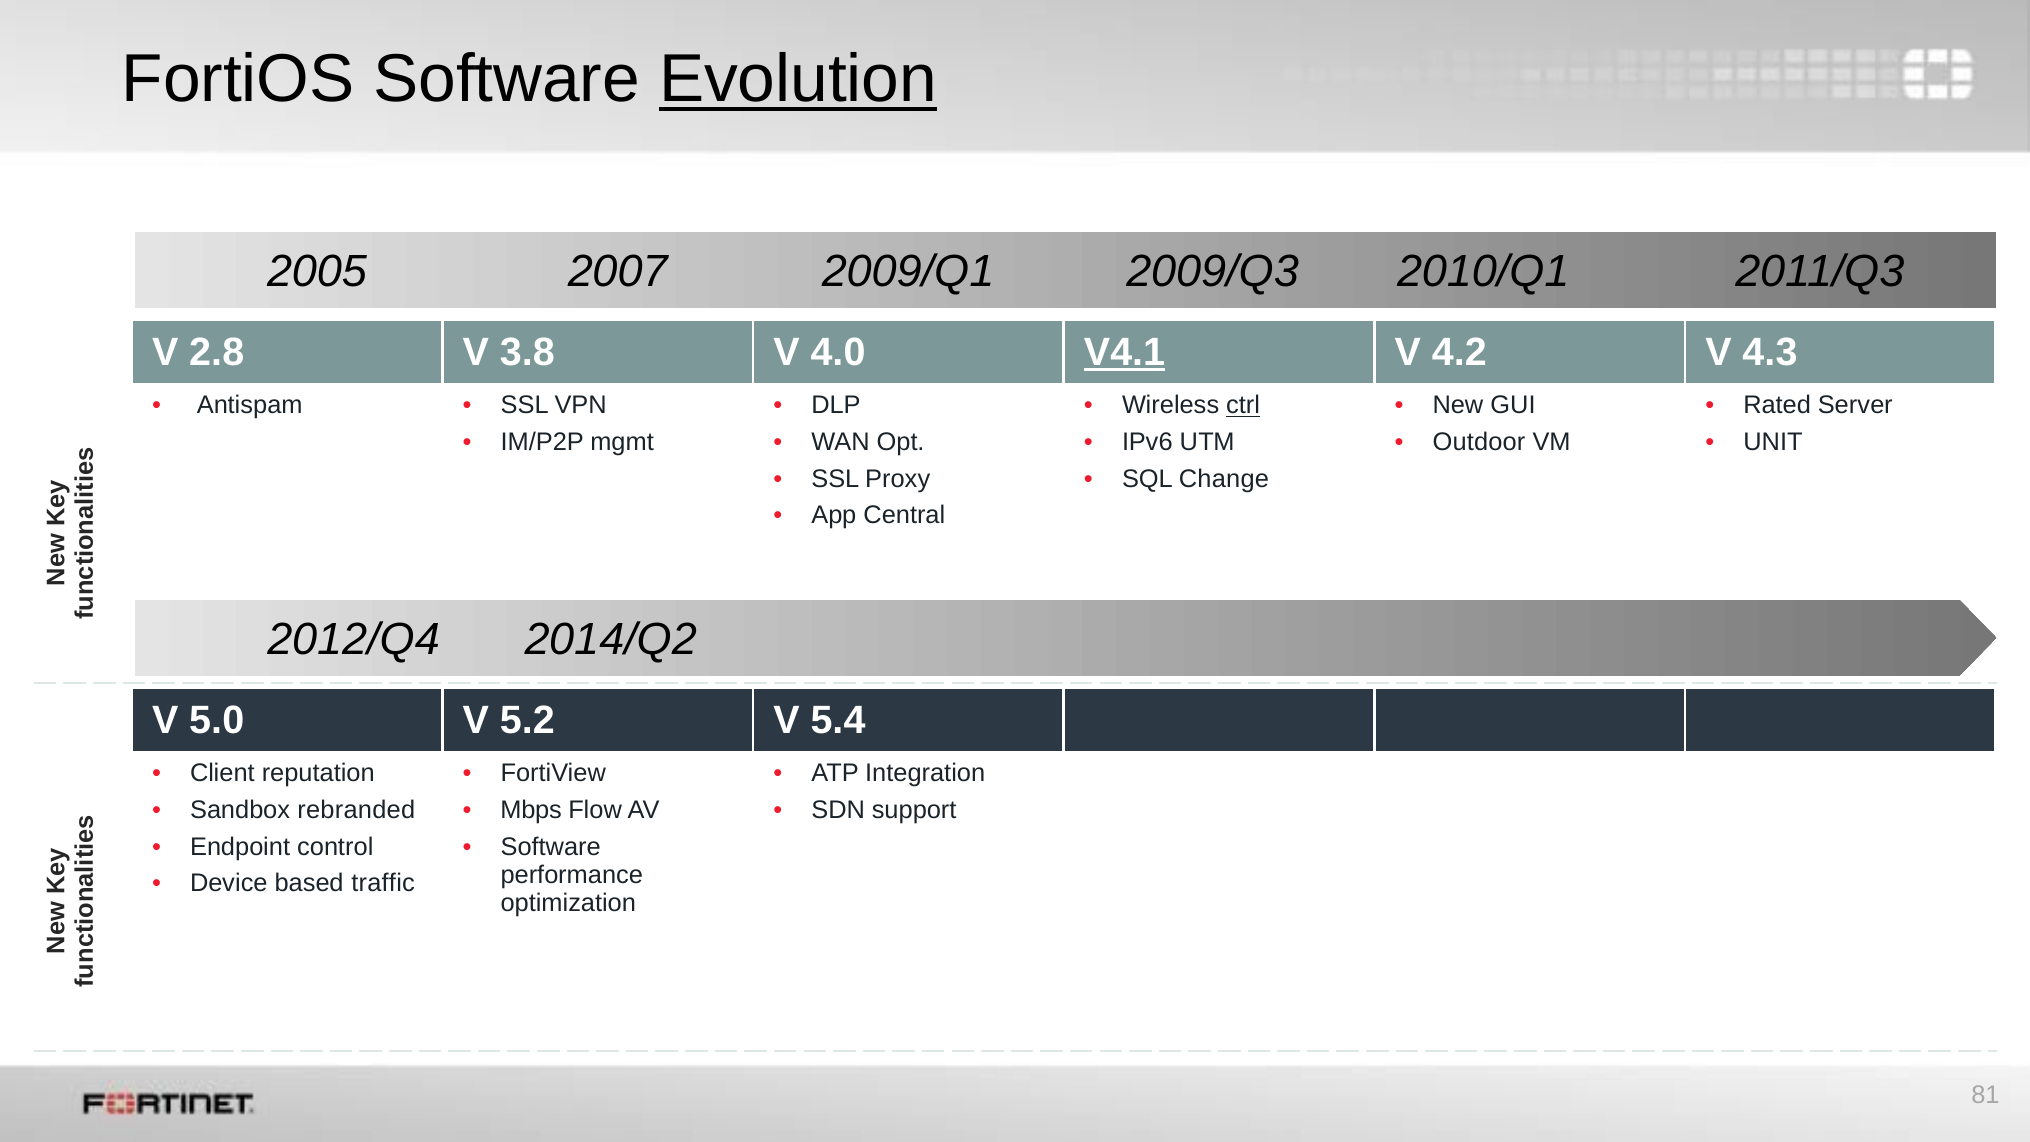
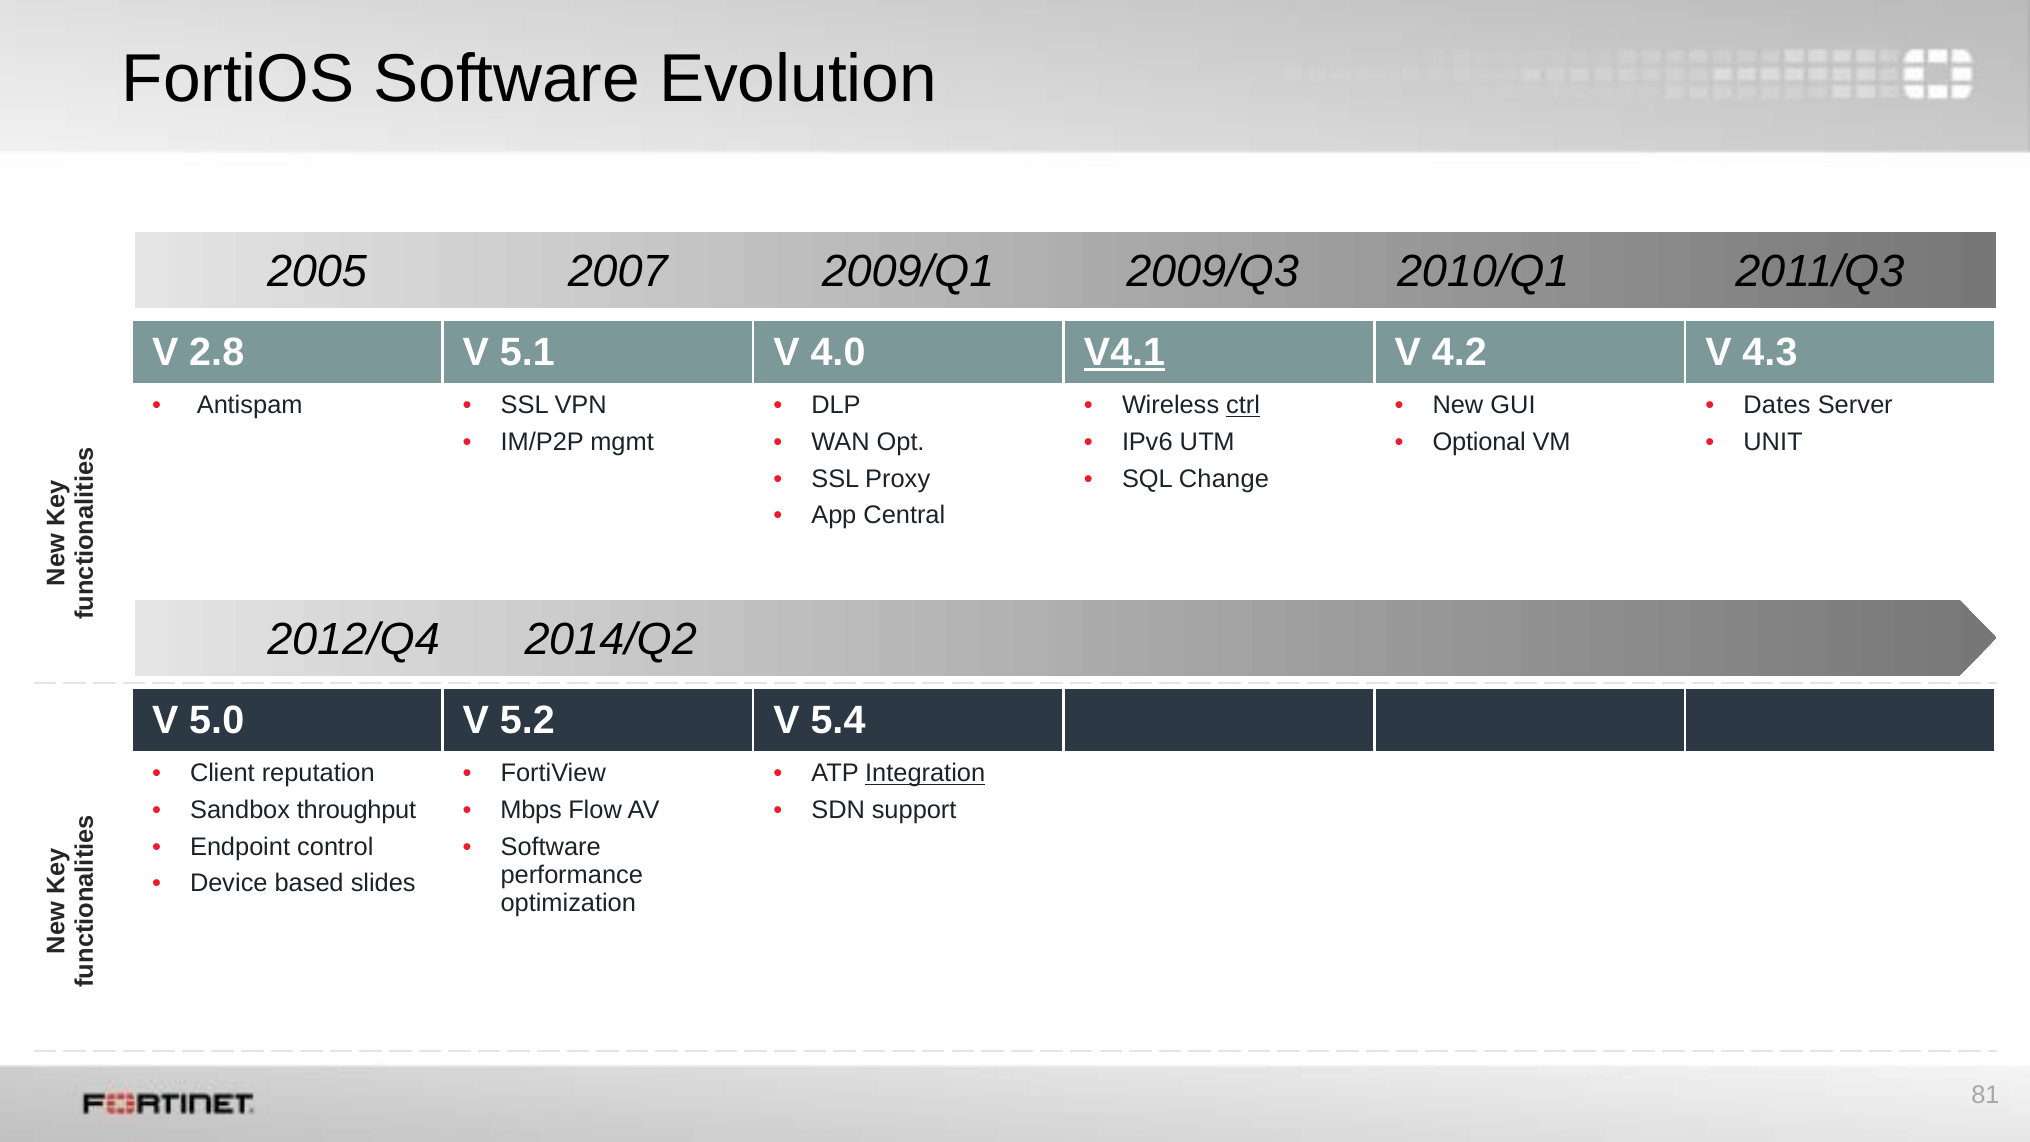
Evolution underline: present -> none
3.8: 3.8 -> 5.1
Rated: Rated -> Dates
Outdoor: Outdoor -> Optional
Integration underline: none -> present
rebranded: rebranded -> throughput
traffic: traffic -> slides
